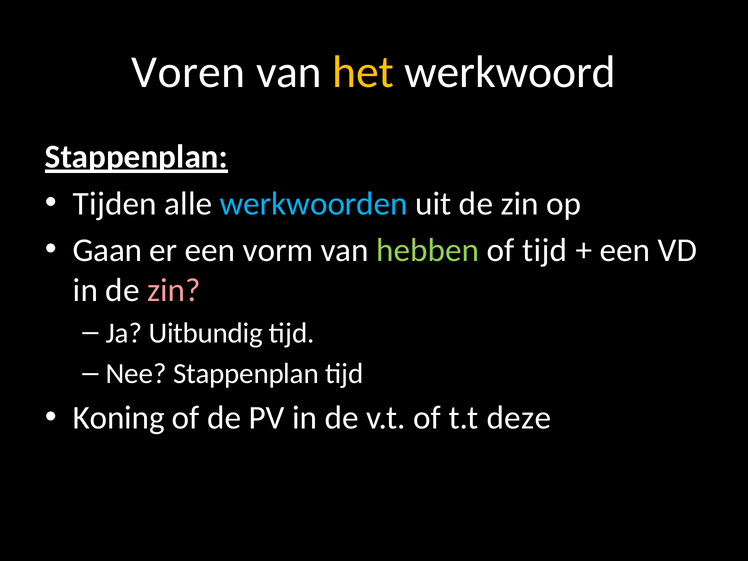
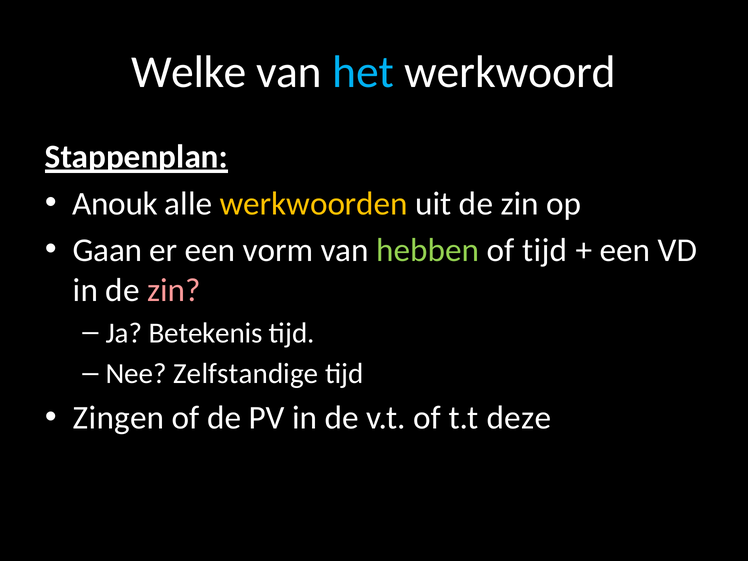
Voren: Voren -> Welke
het colour: yellow -> light blue
Tijden: Tijden -> Anouk
werkwoorden colour: light blue -> yellow
Uitbundig: Uitbundig -> Betekenis
Nee Stappenplan: Stappenplan -> Zelfstandige
Koning: Koning -> Zingen
